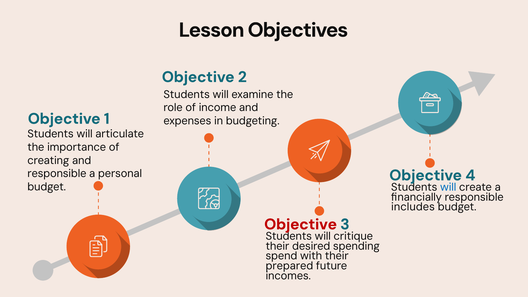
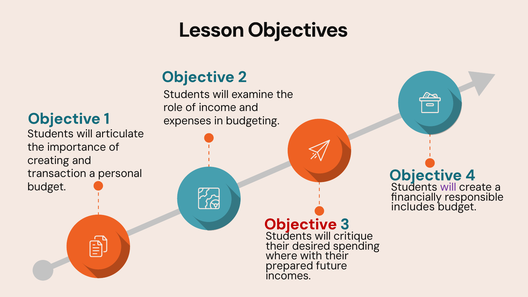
responsible at (57, 174): responsible -> transaction
will at (448, 187) colour: blue -> purple
spend: spend -> where
